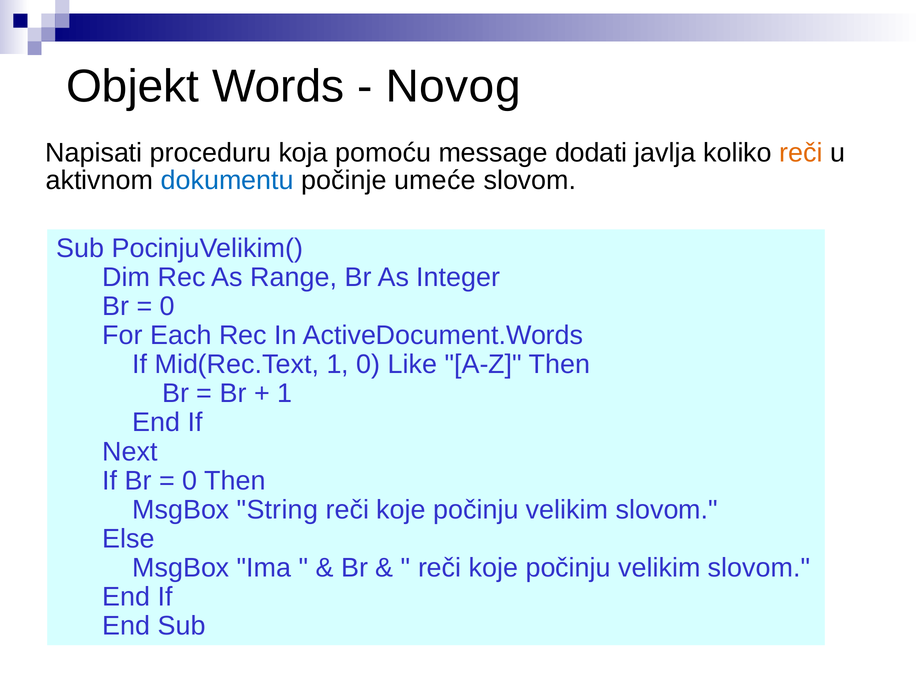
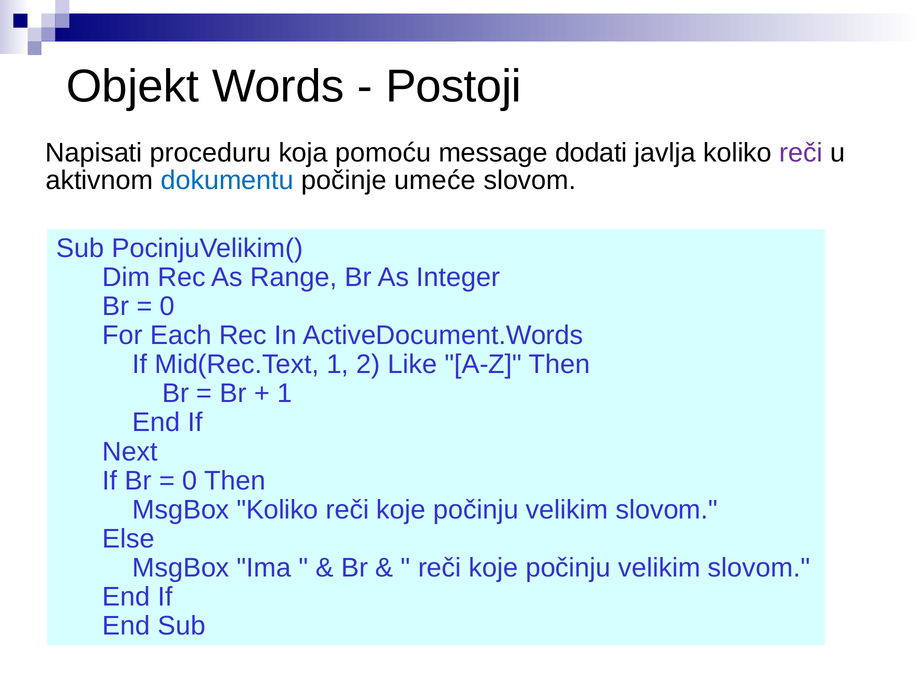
Novog: Novog -> Postoji
reči at (801, 153) colour: orange -> purple
1 0: 0 -> 2
MsgBox String: String -> Koliko
